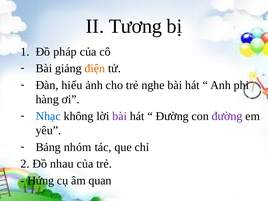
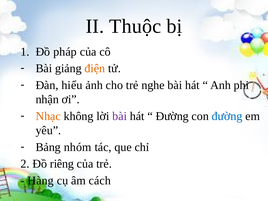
Tương: Tương -> Thuộc
hàng: hàng -> nhận
Nhạc colour: blue -> orange
đường at (227, 116) colour: purple -> blue
nhau: nhau -> riêng
Hứng: Hứng -> Hàng
quan: quan -> cách
